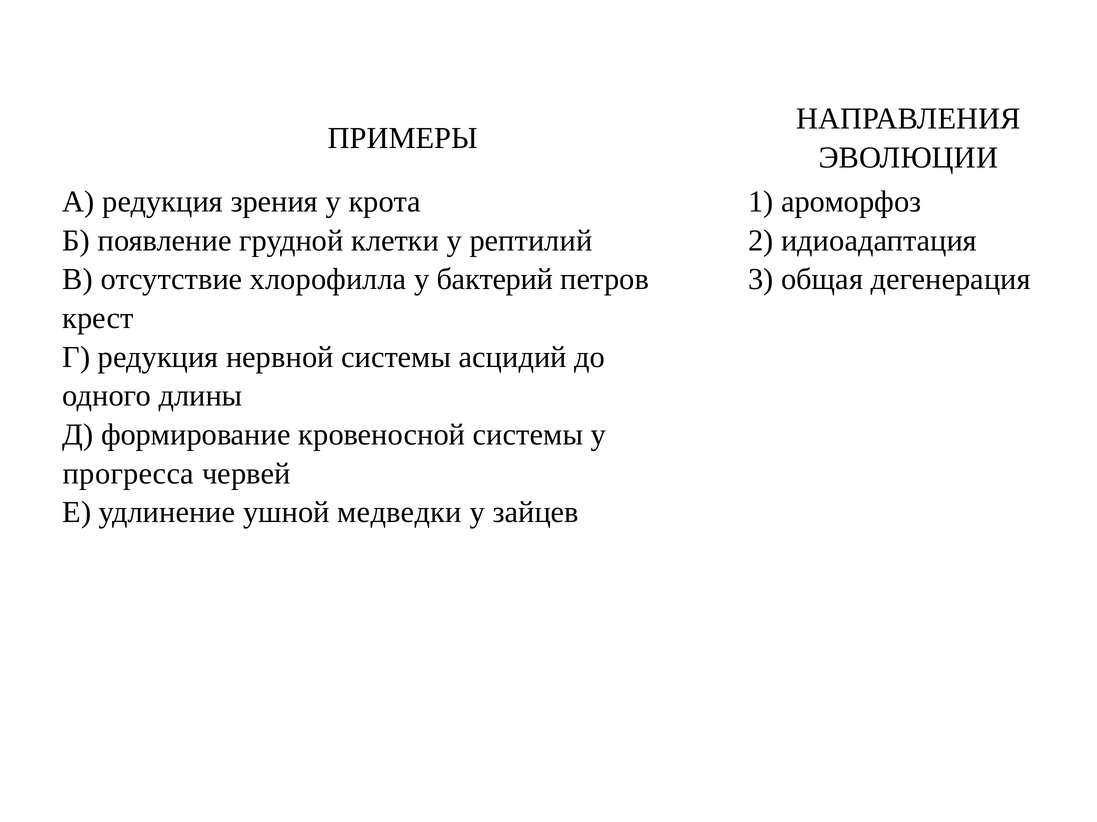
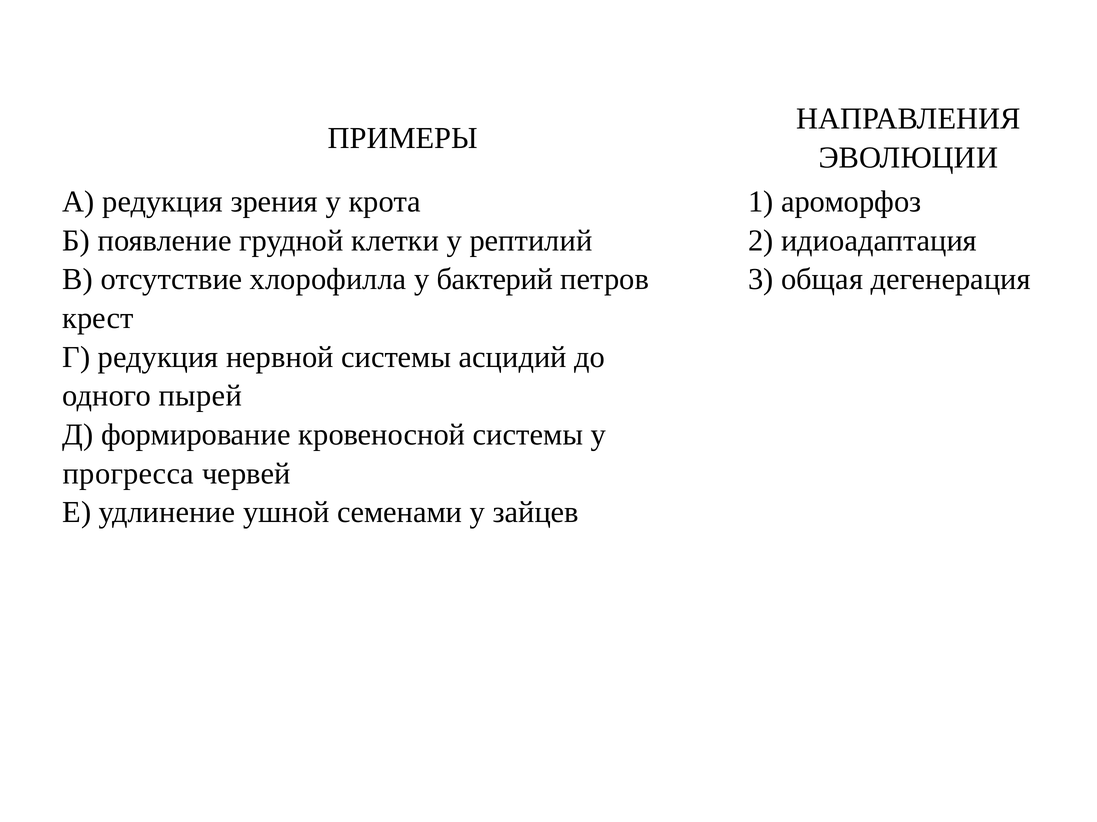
длины: длины -> пырей
медведки: медведки -> семенами
